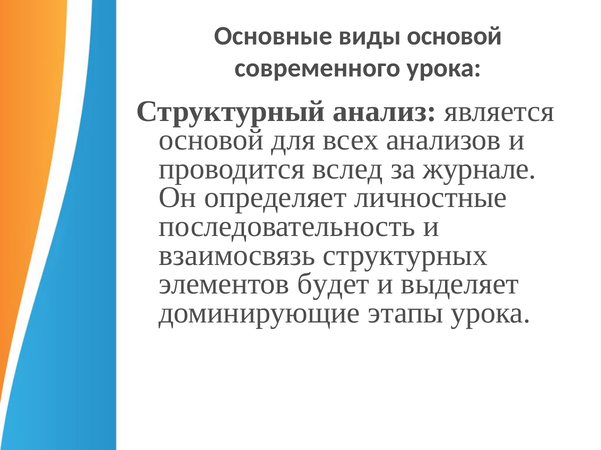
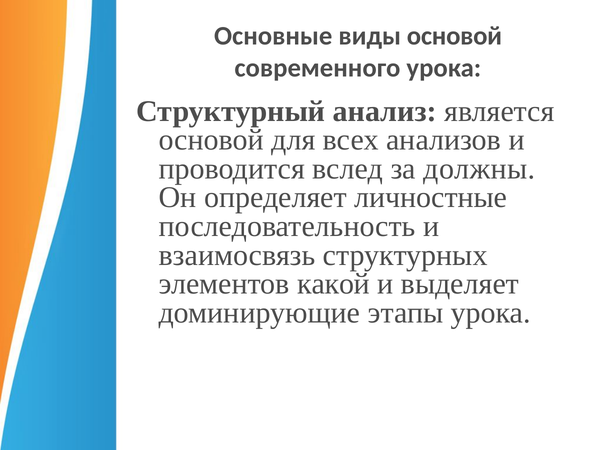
журнале: журнале -> должны
будет: будет -> какой
